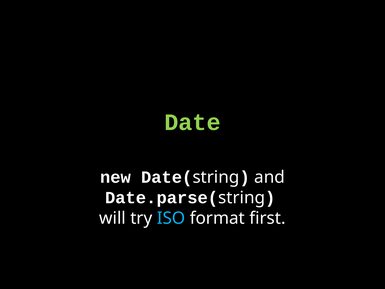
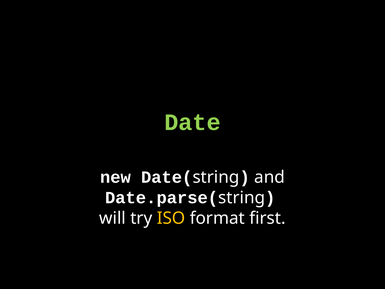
ISO colour: light blue -> yellow
